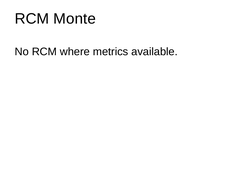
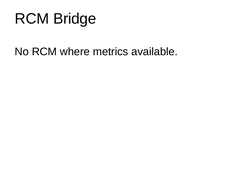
Monte: Monte -> Bridge
